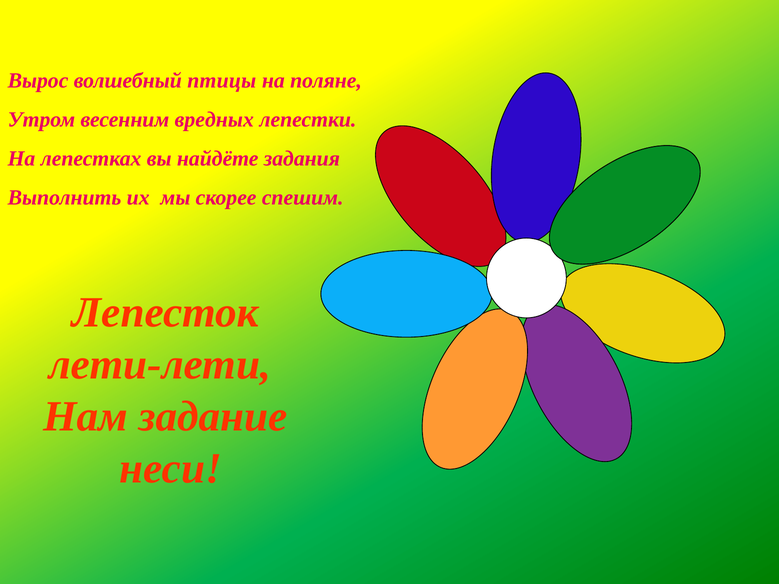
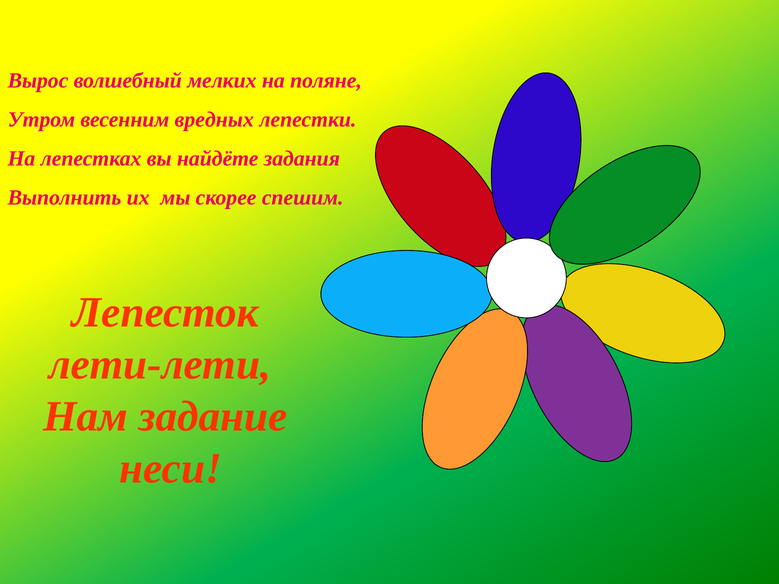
птицы: птицы -> мелких
